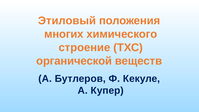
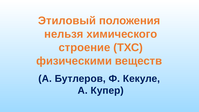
многих: многих -> нельзя
органической: органической -> физическими
